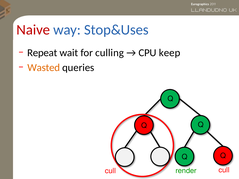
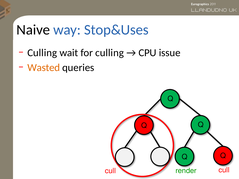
Naive colour: red -> black
Repeat at (42, 53): Repeat -> Culling
keep: keep -> issue
